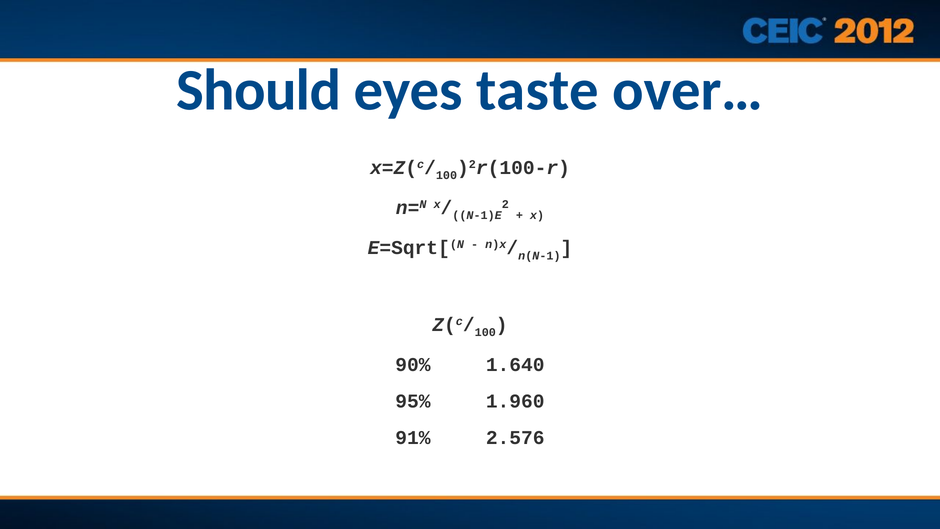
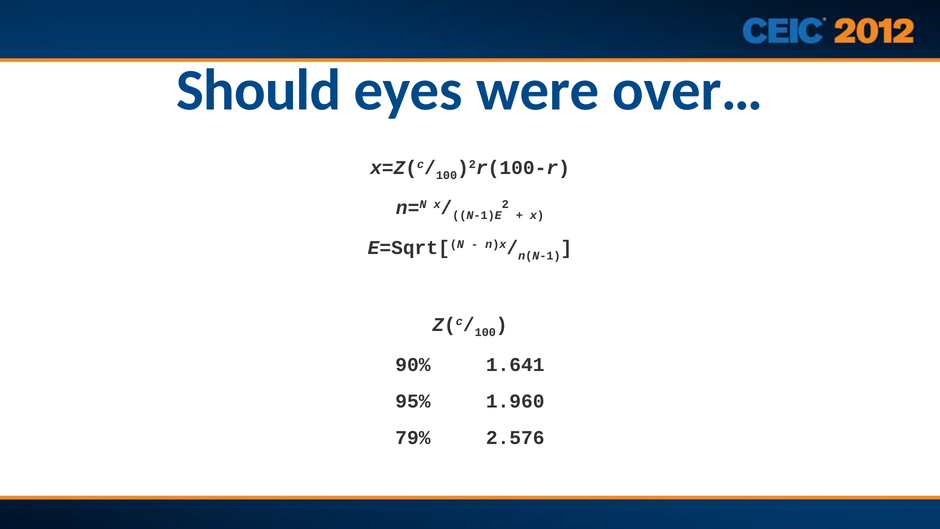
taste: taste -> were
1.640: 1.640 -> 1.641
91%: 91% -> 79%
